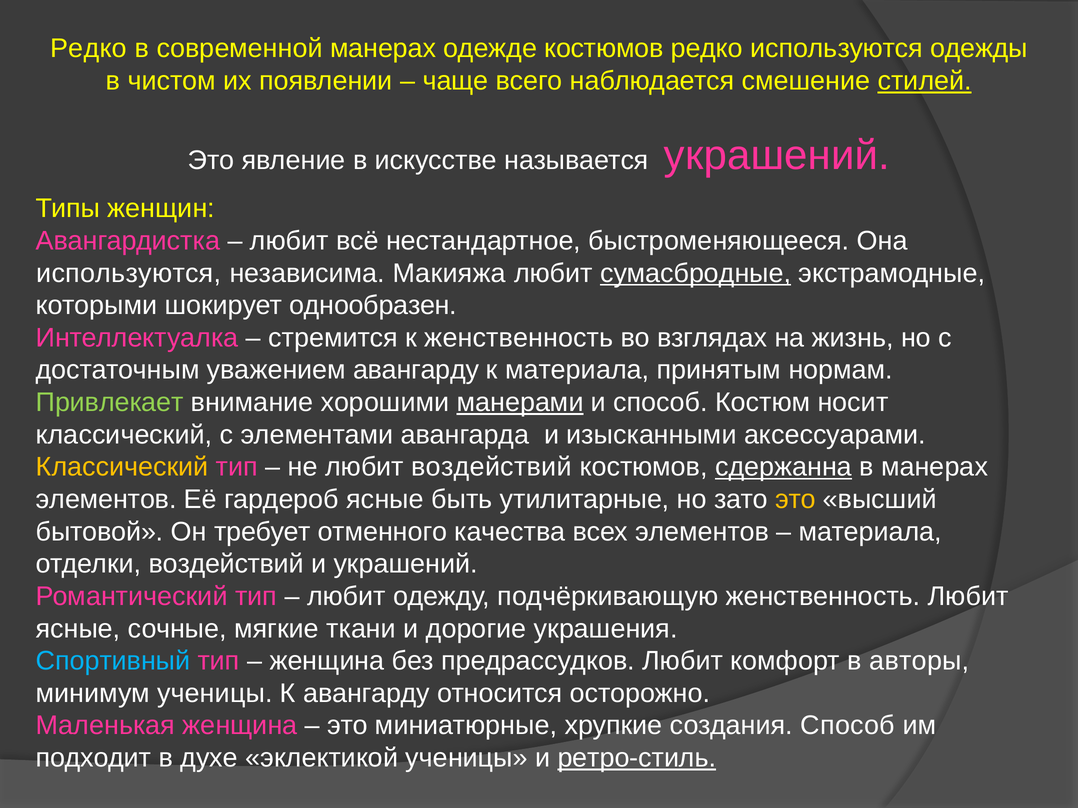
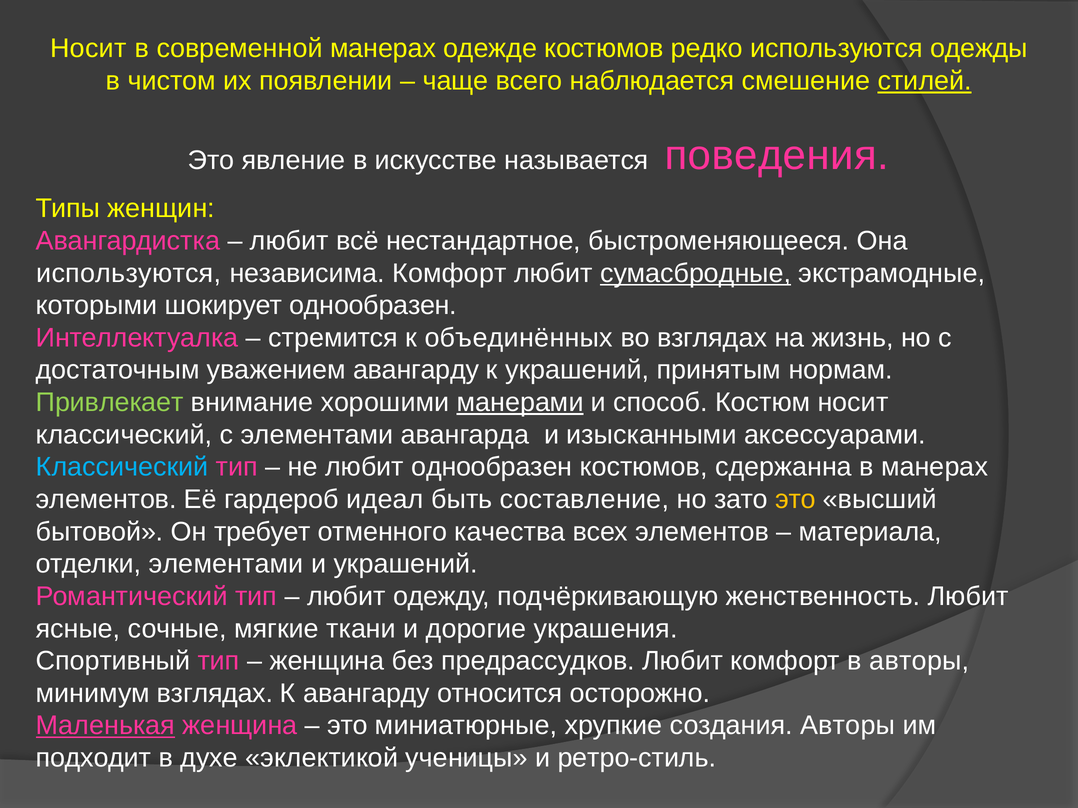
Редко at (88, 49): Редко -> Носит
называется украшений: украшений -> поведения
независима Макияжа: Макияжа -> Комфорт
к женственность: женственность -> объединённых
к материала: материала -> украшений
Классический at (122, 467) colour: yellow -> light blue
любит воздействий: воздействий -> однообразен
сдержанна underline: present -> none
гардероб ясные: ясные -> идеал
утилитарные: утилитарные -> составление
отделки воздействий: воздействий -> элементами
Спортивный colour: light blue -> white
минимум ученицы: ученицы -> взглядах
Маленькая underline: none -> present
создания Способ: Способ -> Авторы
ретро-стиль underline: present -> none
